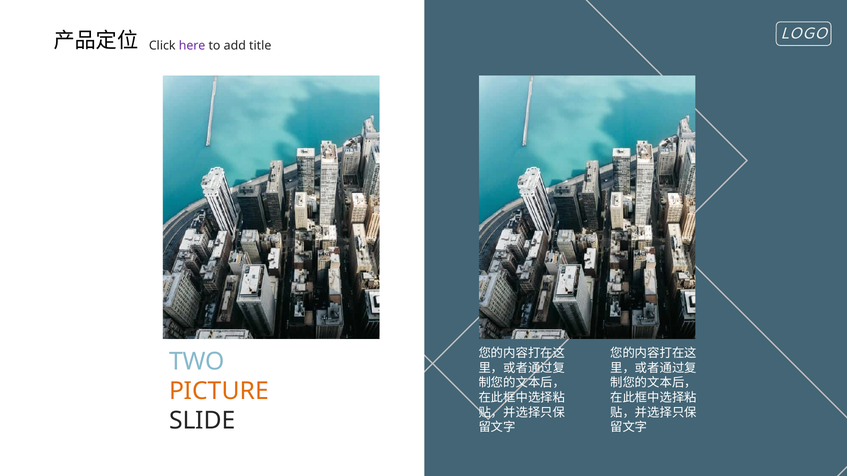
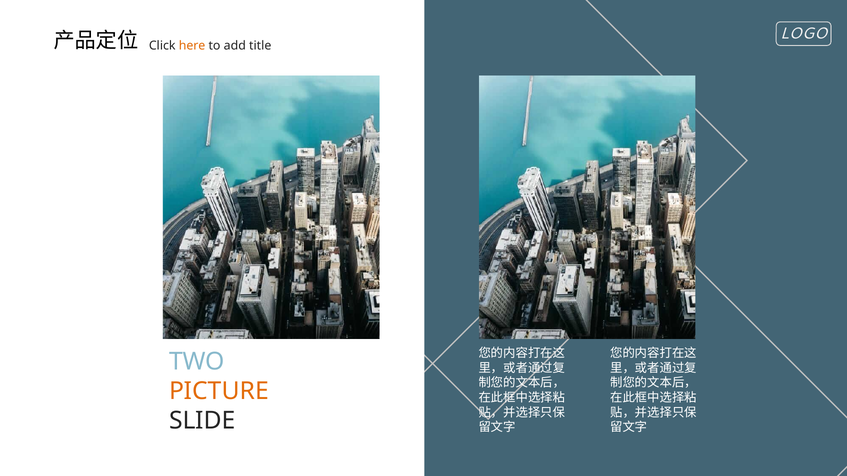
here colour: purple -> orange
